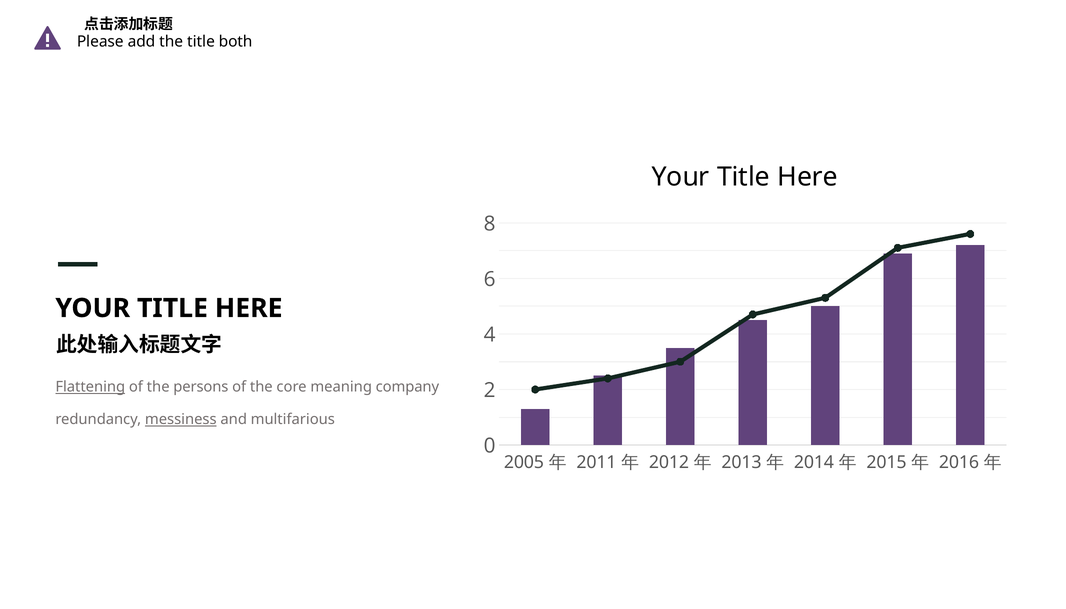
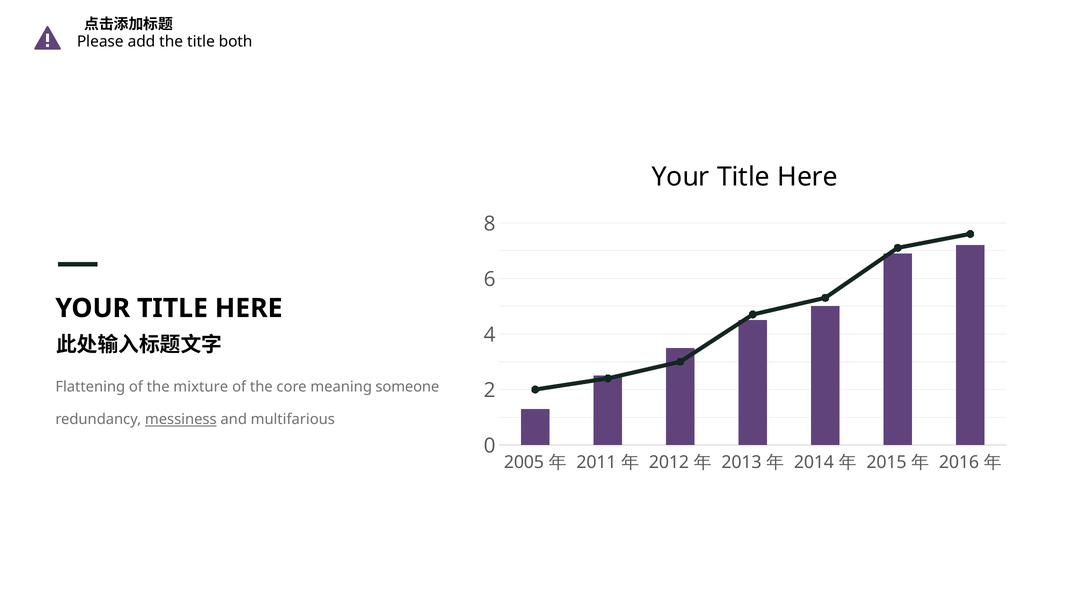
Flattening underline: present -> none
persons: persons -> mixture
company: company -> someone
